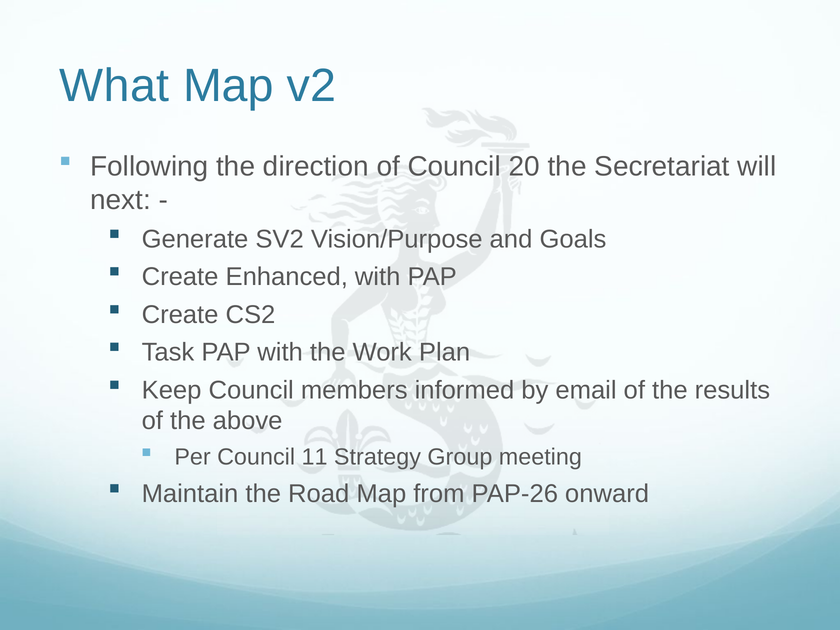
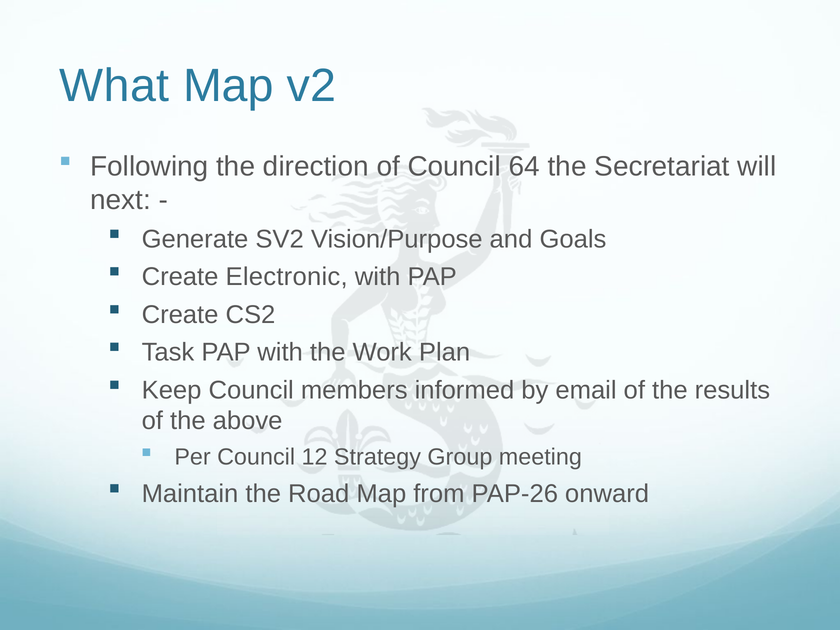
20: 20 -> 64
Enhanced: Enhanced -> Electronic
11: 11 -> 12
